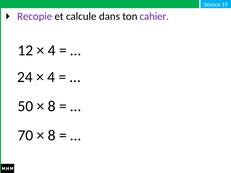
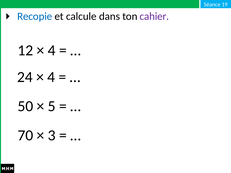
Recopie colour: purple -> blue
8 at (52, 106): 8 -> 5
8 at (52, 135): 8 -> 3
